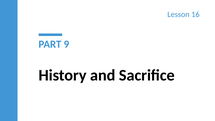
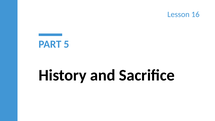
9: 9 -> 5
